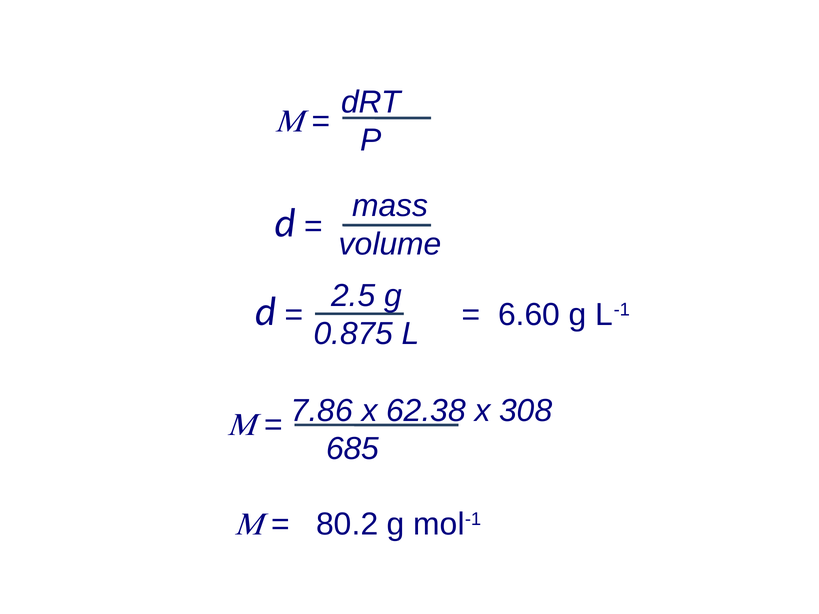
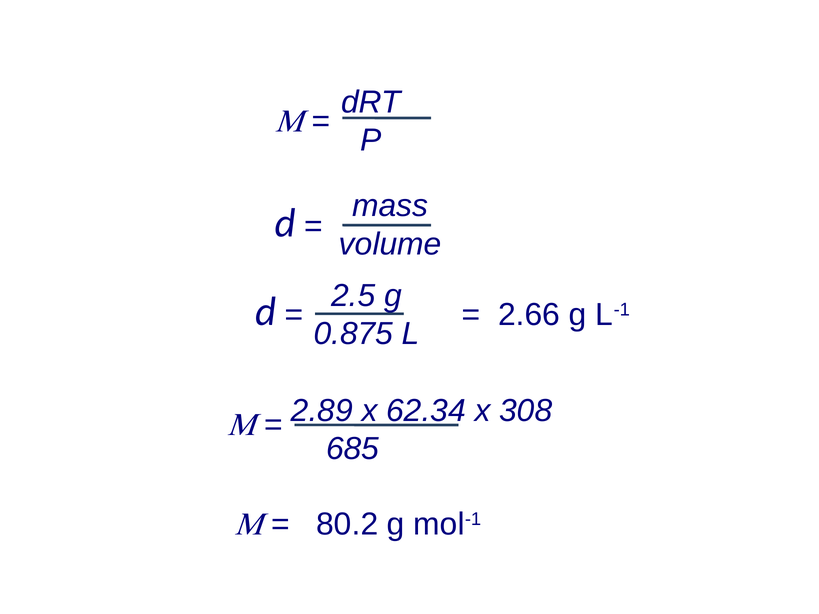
6.60: 6.60 -> 2.66
7.86: 7.86 -> 2.89
62.38: 62.38 -> 62.34
